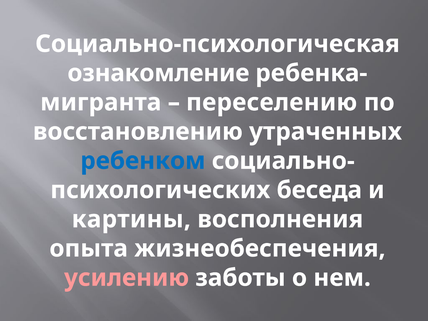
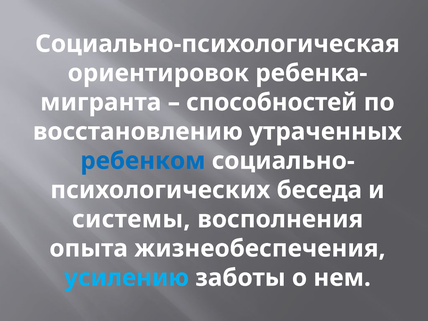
ознакомление: ознакомление -> ориентировок
переселению: переселению -> способностей
картины: картины -> системы
усилению colour: pink -> light blue
